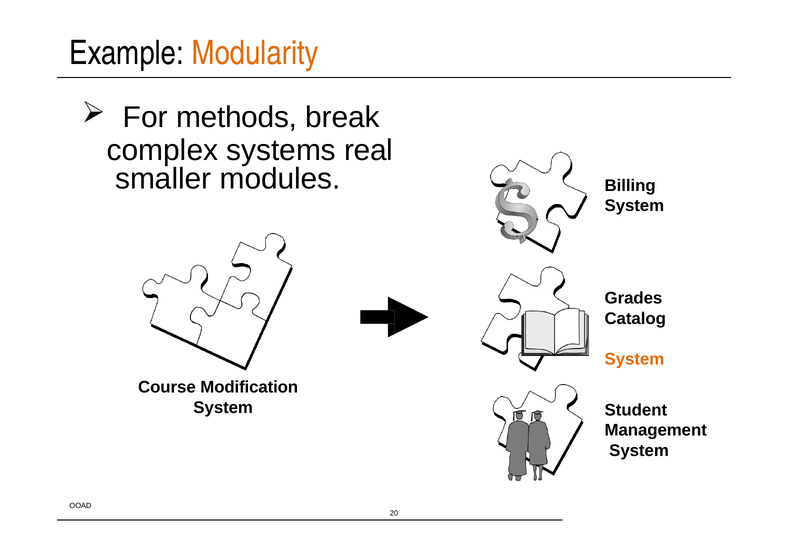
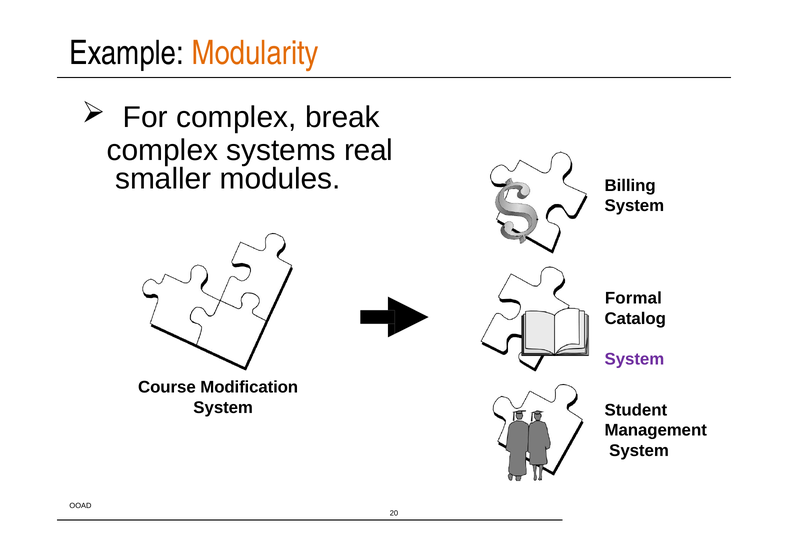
For methods: methods -> complex
Grades: Grades -> Formal
System at (634, 359) colour: orange -> purple
